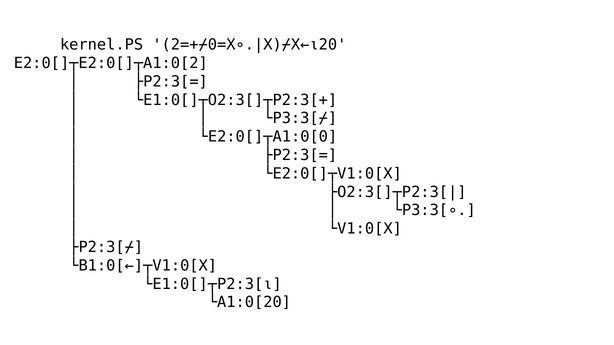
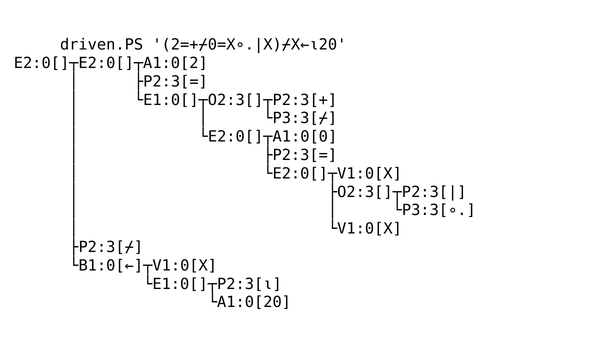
kernel.PS: kernel.PS -> driven.PS
